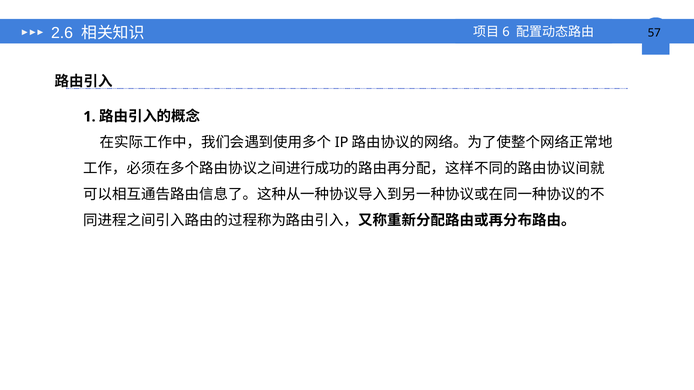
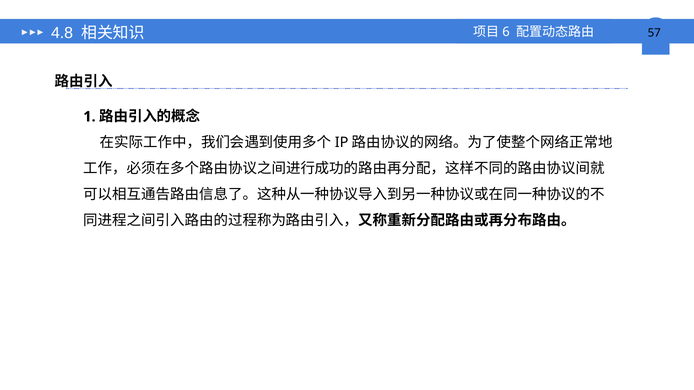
2.6: 2.6 -> 4.8
